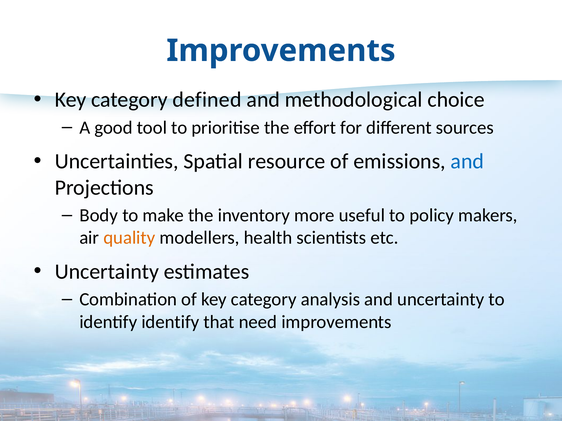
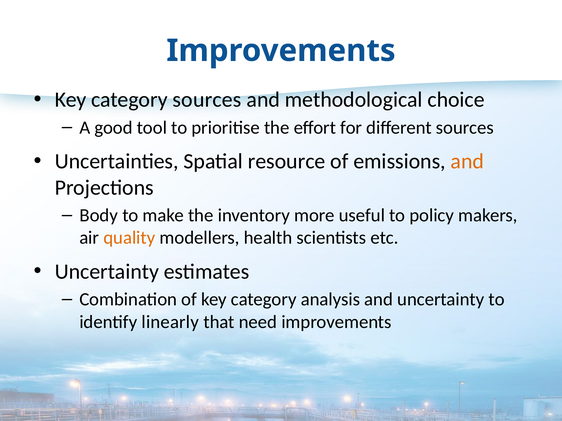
category defined: defined -> sources
and at (467, 162) colour: blue -> orange
identify identify: identify -> linearly
